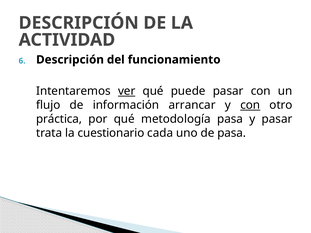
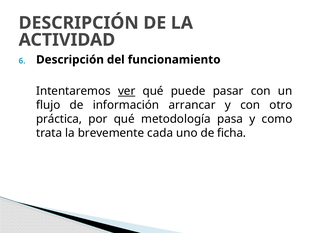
con at (250, 105) underline: present -> none
y pasar: pasar -> como
cuestionario: cuestionario -> brevemente
de pasa: pasa -> ficha
